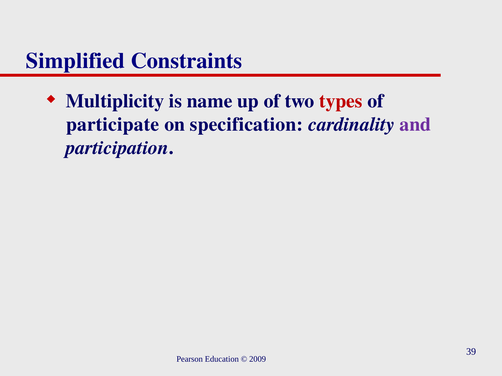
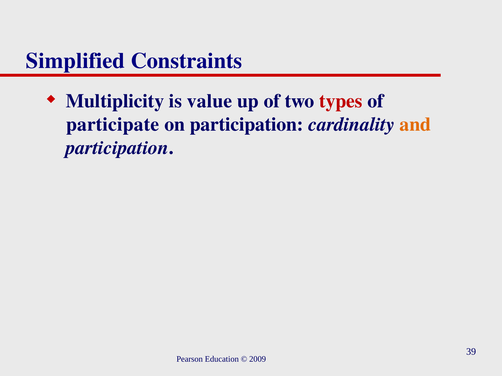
name: name -> value
on specification: specification -> participation
and colour: purple -> orange
